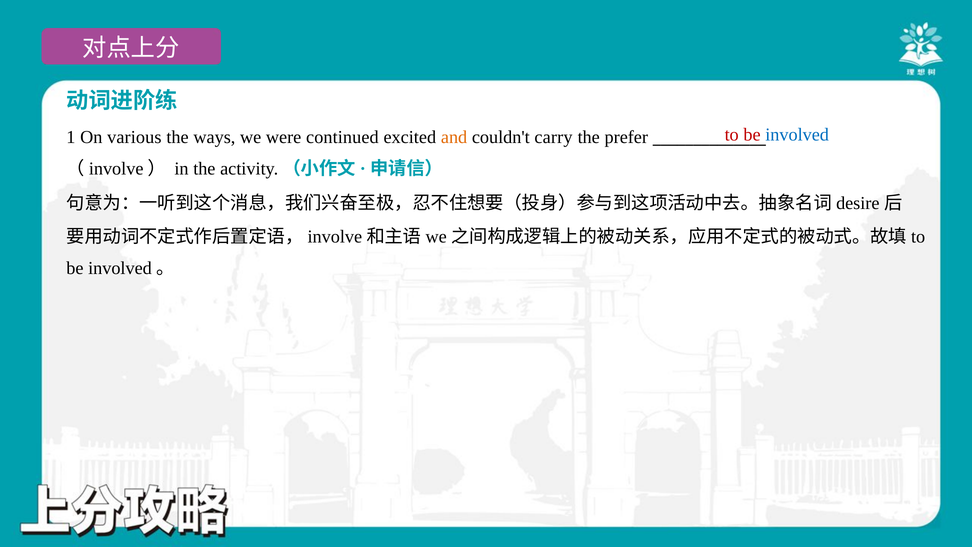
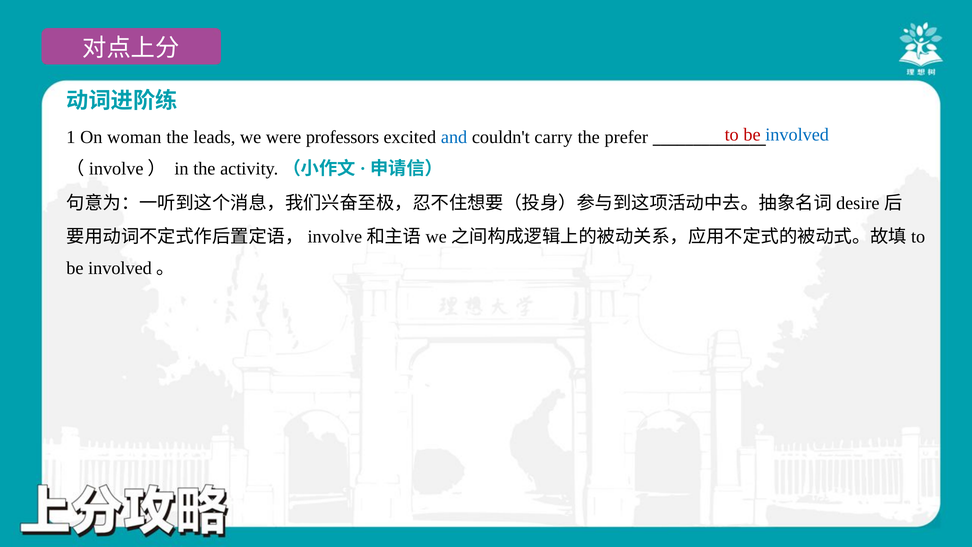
various: various -> woman
ways: ways -> leads
continued: continued -> professors
and colour: orange -> blue
